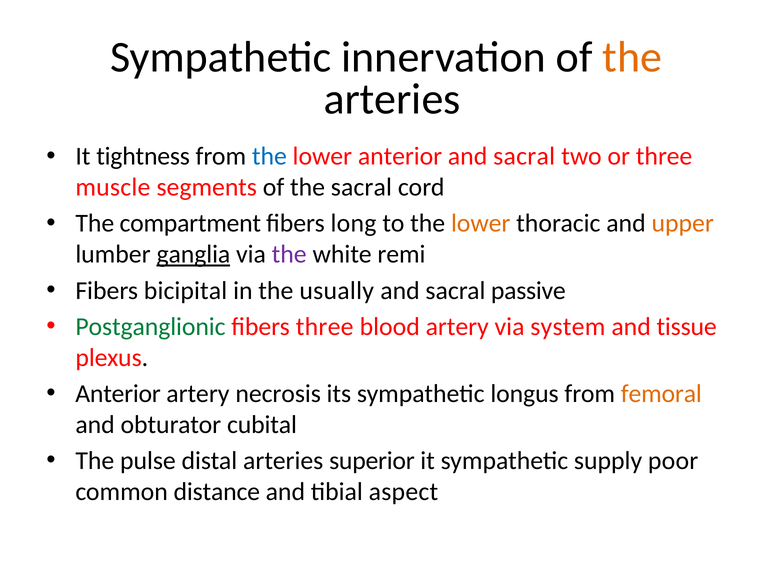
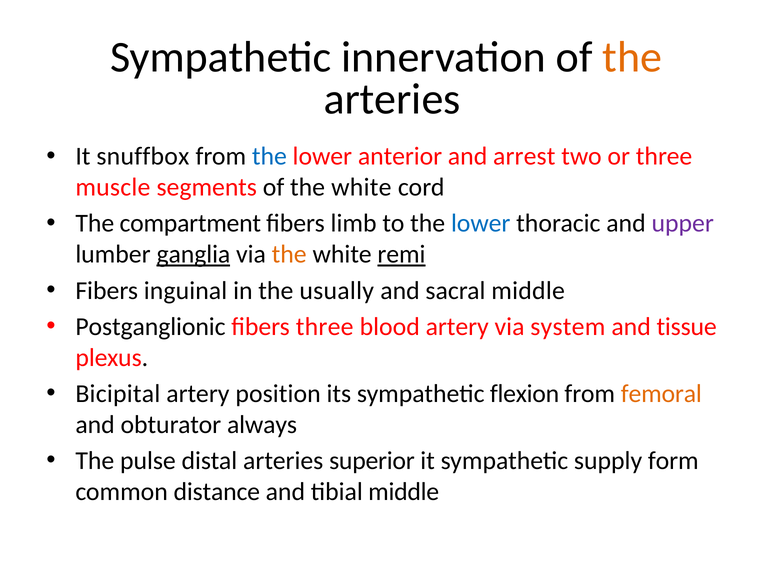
tightness: tightness -> snuffbox
sacral at (524, 156): sacral -> arrest
of the sacral: sacral -> white
long: long -> limb
lower at (481, 223) colour: orange -> blue
upper colour: orange -> purple
the at (289, 254) colour: purple -> orange
remi underline: none -> present
bicipital: bicipital -> inguinal
sacral passive: passive -> middle
Postganglionic colour: green -> black
Anterior at (118, 393): Anterior -> Bicipital
necrosis: necrosis -> position
longus: longus -> flexion
cubital: cubital -> always
poor: poor -> form
tibial aspect: aspect -> middle
